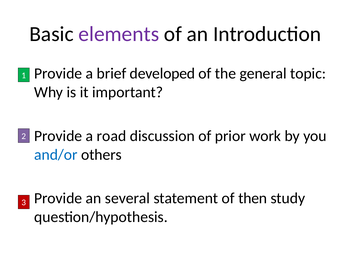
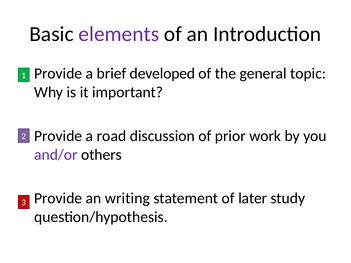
and/or colour: blue -> purple
several: several -> writing
then: then -> later
